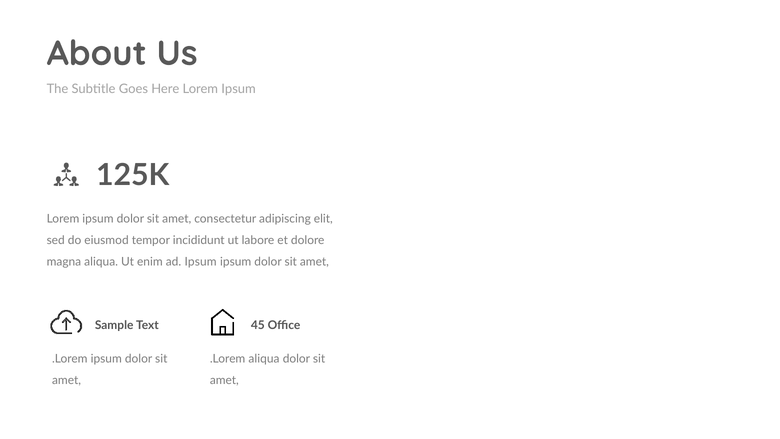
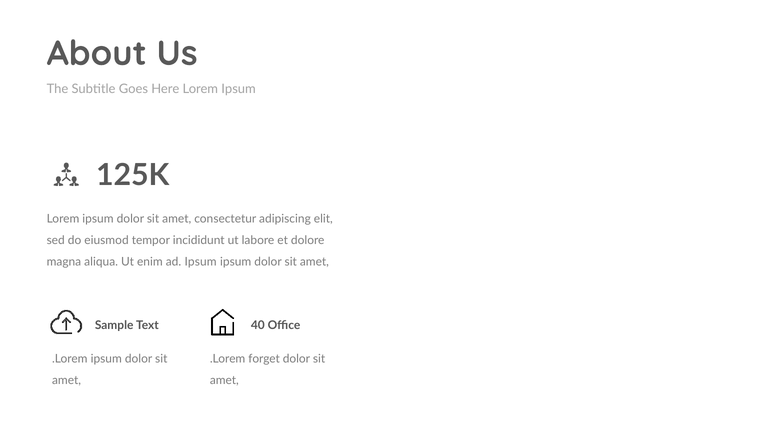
45: 45 -> 40
.Lorem aliqua: aliqua -> forget
